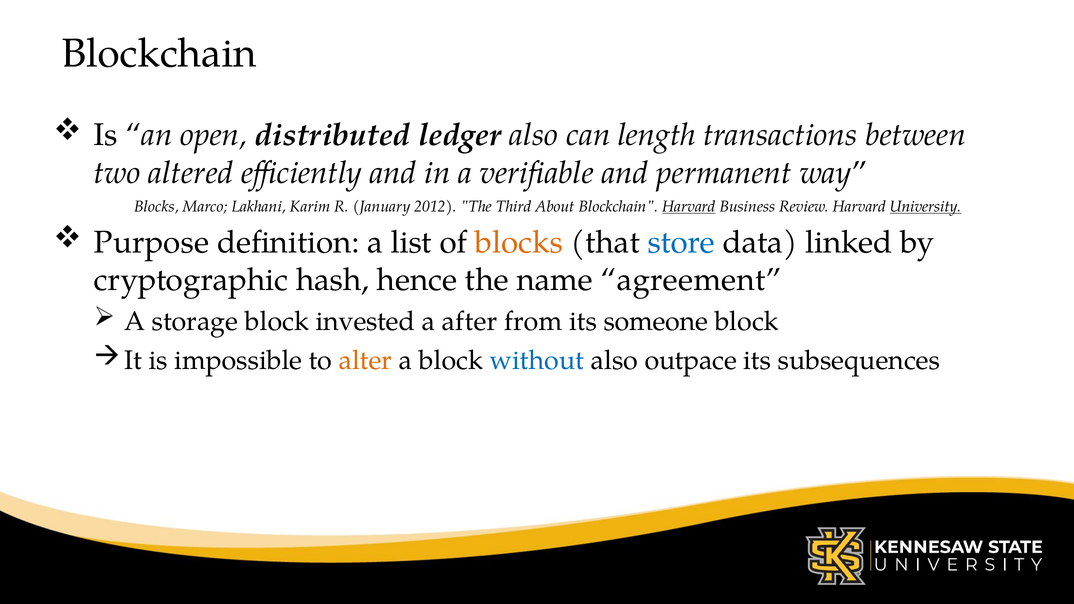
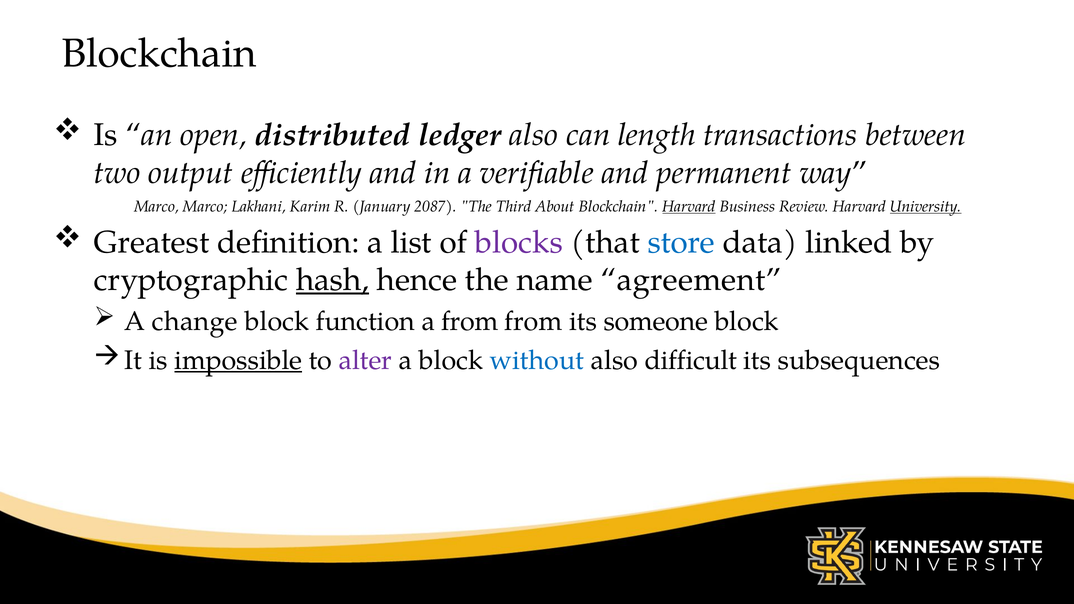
altered: altered -> output
Blocks at (157, 207): Blocks -> Marco
2012: 2012 -> 2087
Purpose: Purpose -> Greatest
blocks at (519, 243) colour: orange -> purple
hash underline: none -> present
storage: storage -> change
invested: invested -> function
a after: after -> from
impossible underline: none -> present
alter colour: orange -> purple
outpace: outpace -> difficult
